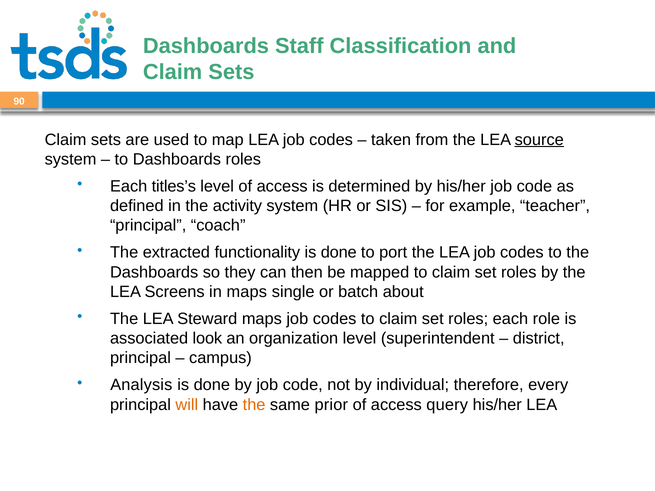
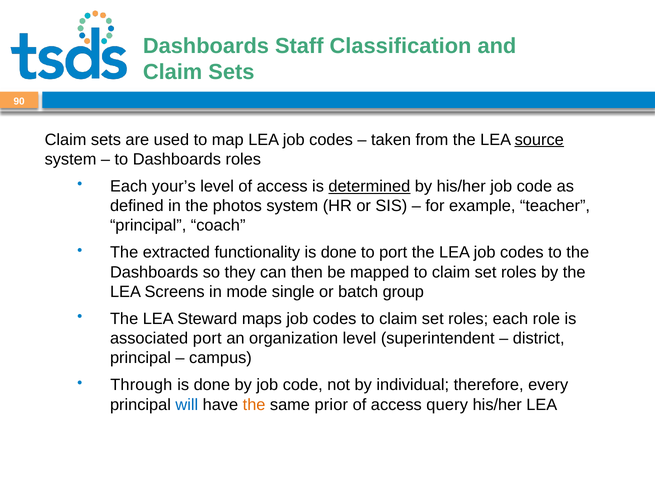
titles’s: titles’s -> your’s
determined underline: none -> present
activity: activity -> photos
in maps: maps -> mode
about: about -> group
associated look: look -> port
Analysis: Analysis -> Through
will colour: orange -> blue
